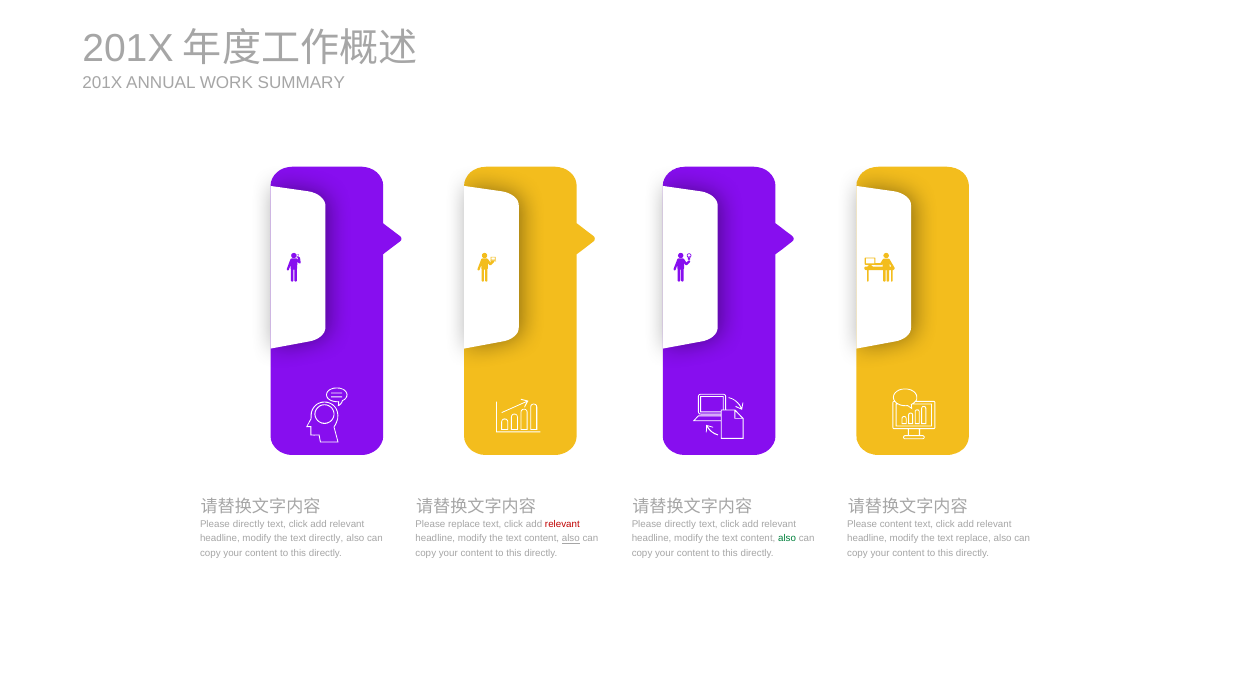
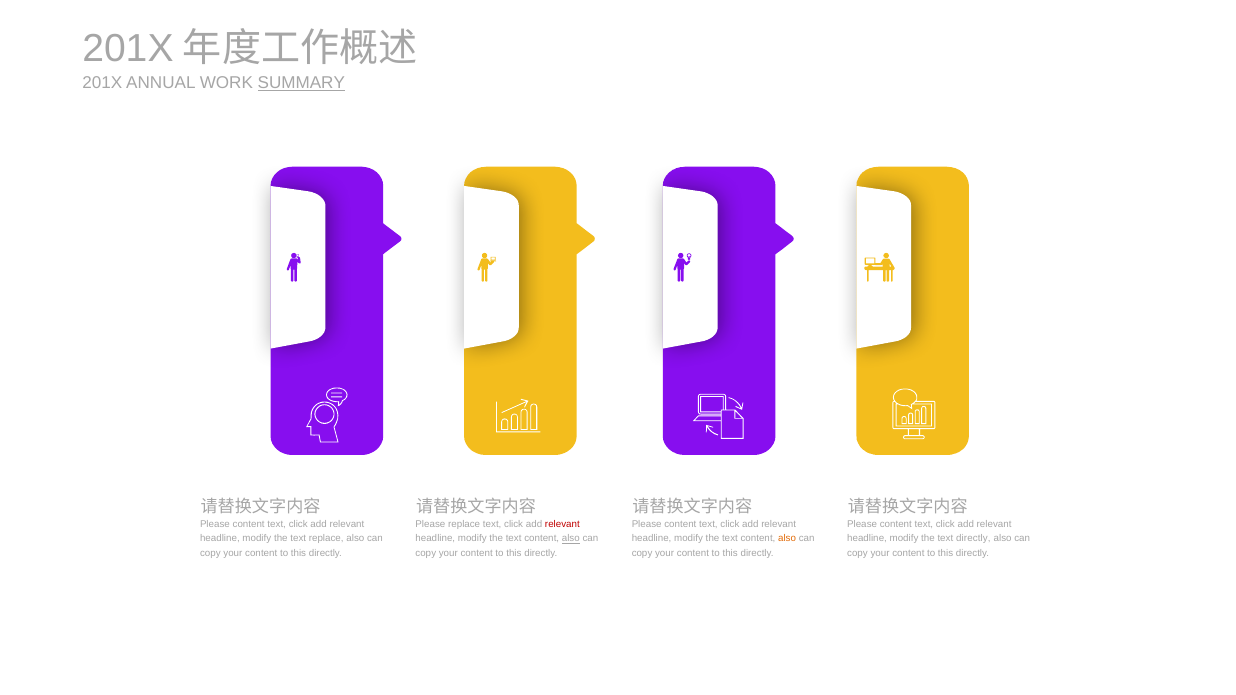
SUMMARY underline: none -> present
directly at (249, 525): directly -> content
directly at (680, 525): directly -> content
text directly: directly -> replace
also at (787, 539) colour: green -> orange
text replace: replace -> directly
